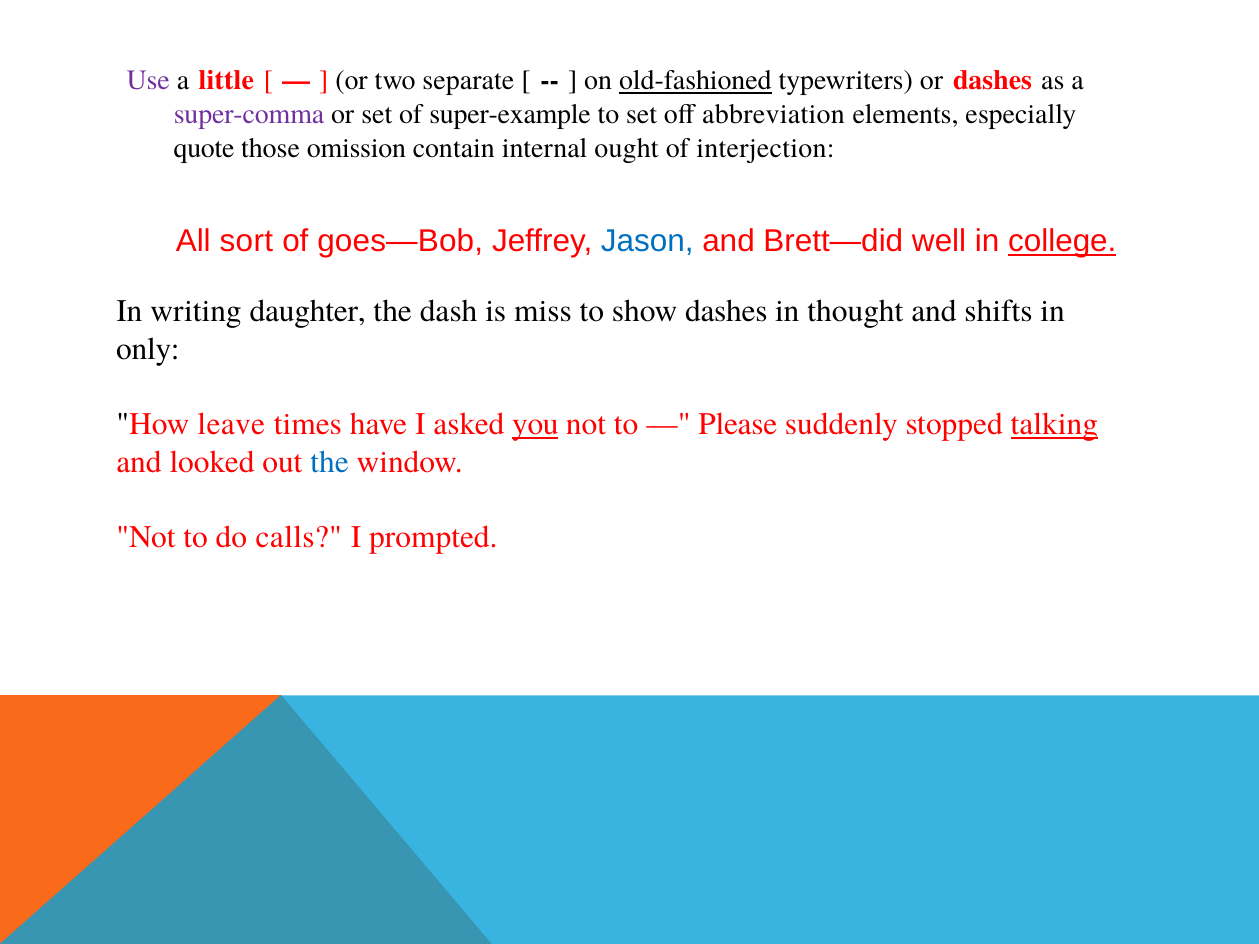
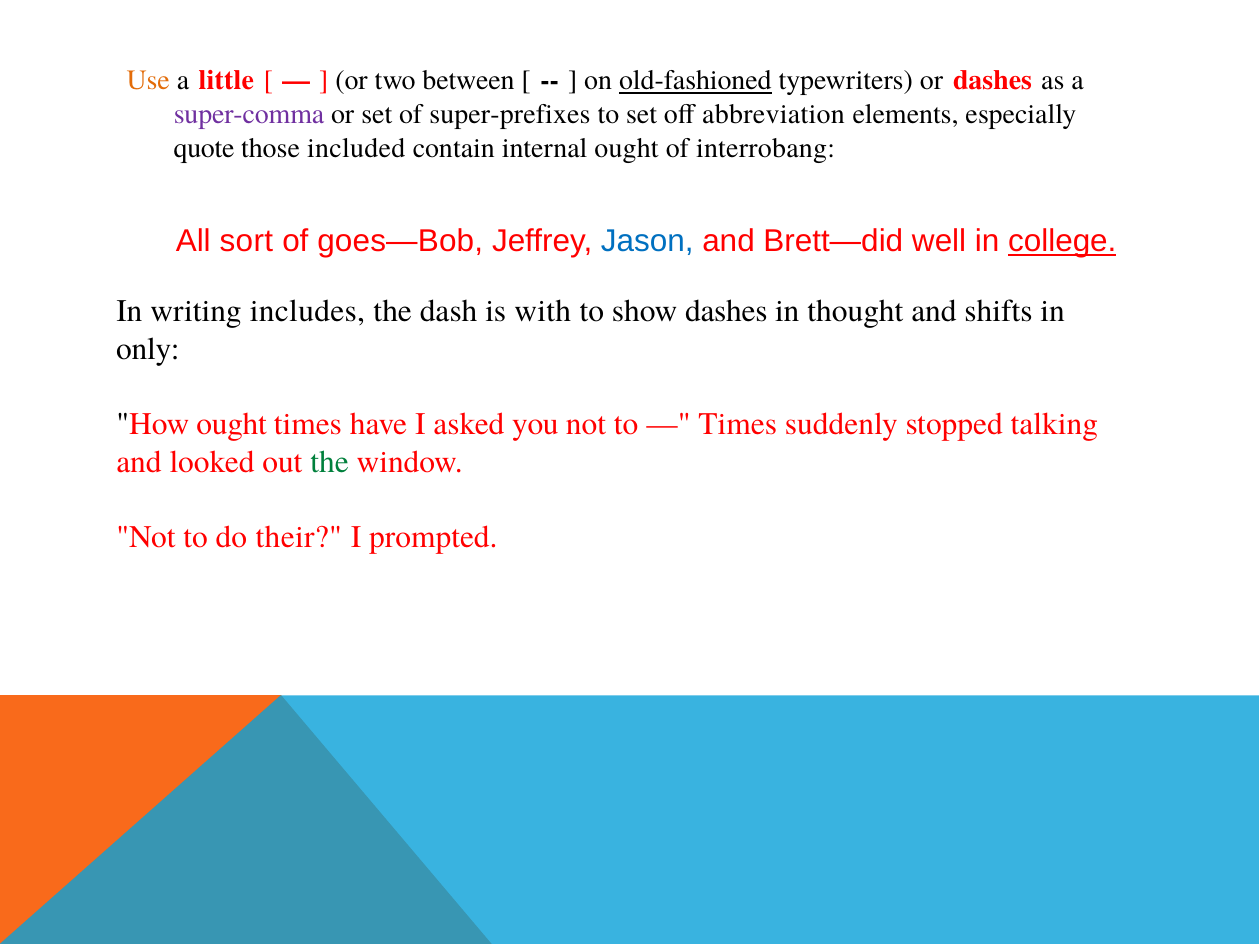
Use colour: purple -> orange
separate: separate -> between
super-example: super-example -> super-prefixes
omission: omission -> included
interjection: interjection -> interrobang
daughter: daughter -> includes
miss: miss -> with
How leave: leave -> ought
you underline: present -> none
Please at (738, 424): Please -> Times
talking underline: present -> none
the at (330, 462) colour: blue -> green
calls: calls -> their
